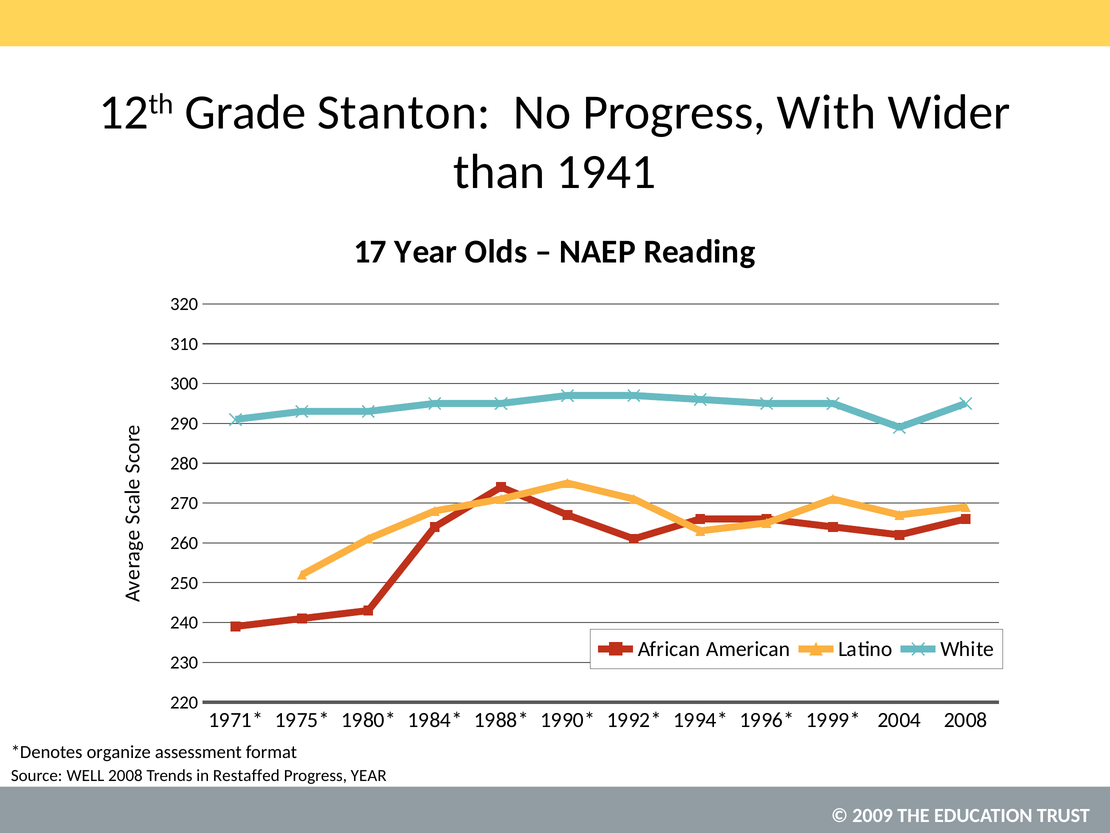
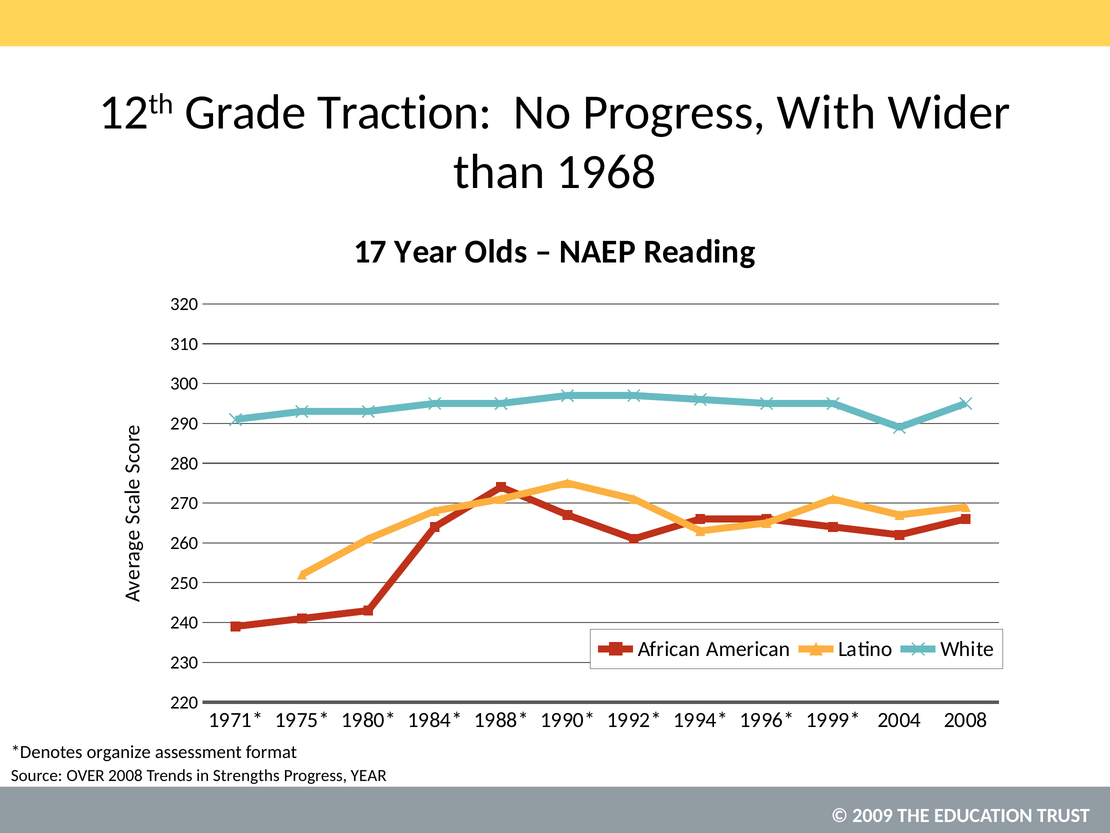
Stanton: Stanton -> Traction
1941: 1941 -> 1968
WELL: WELL -> OVER
Restaffed: Restaffed -> Strengths
